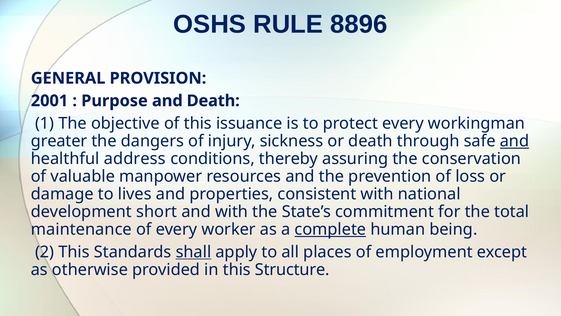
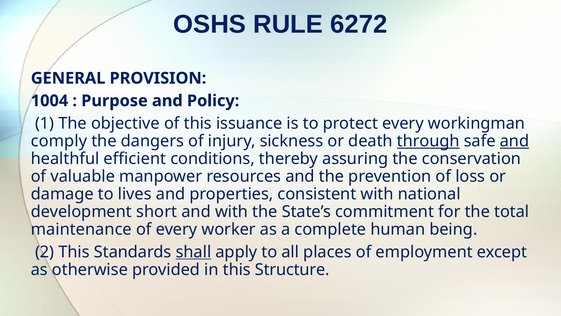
8896: 8896 -> 6272
2001: 2001 -> 1004
and Death: Death -> Policy
greater: greater -> comply
through underline: none -> present
address: address -> efficient
complete underline: present -> none
